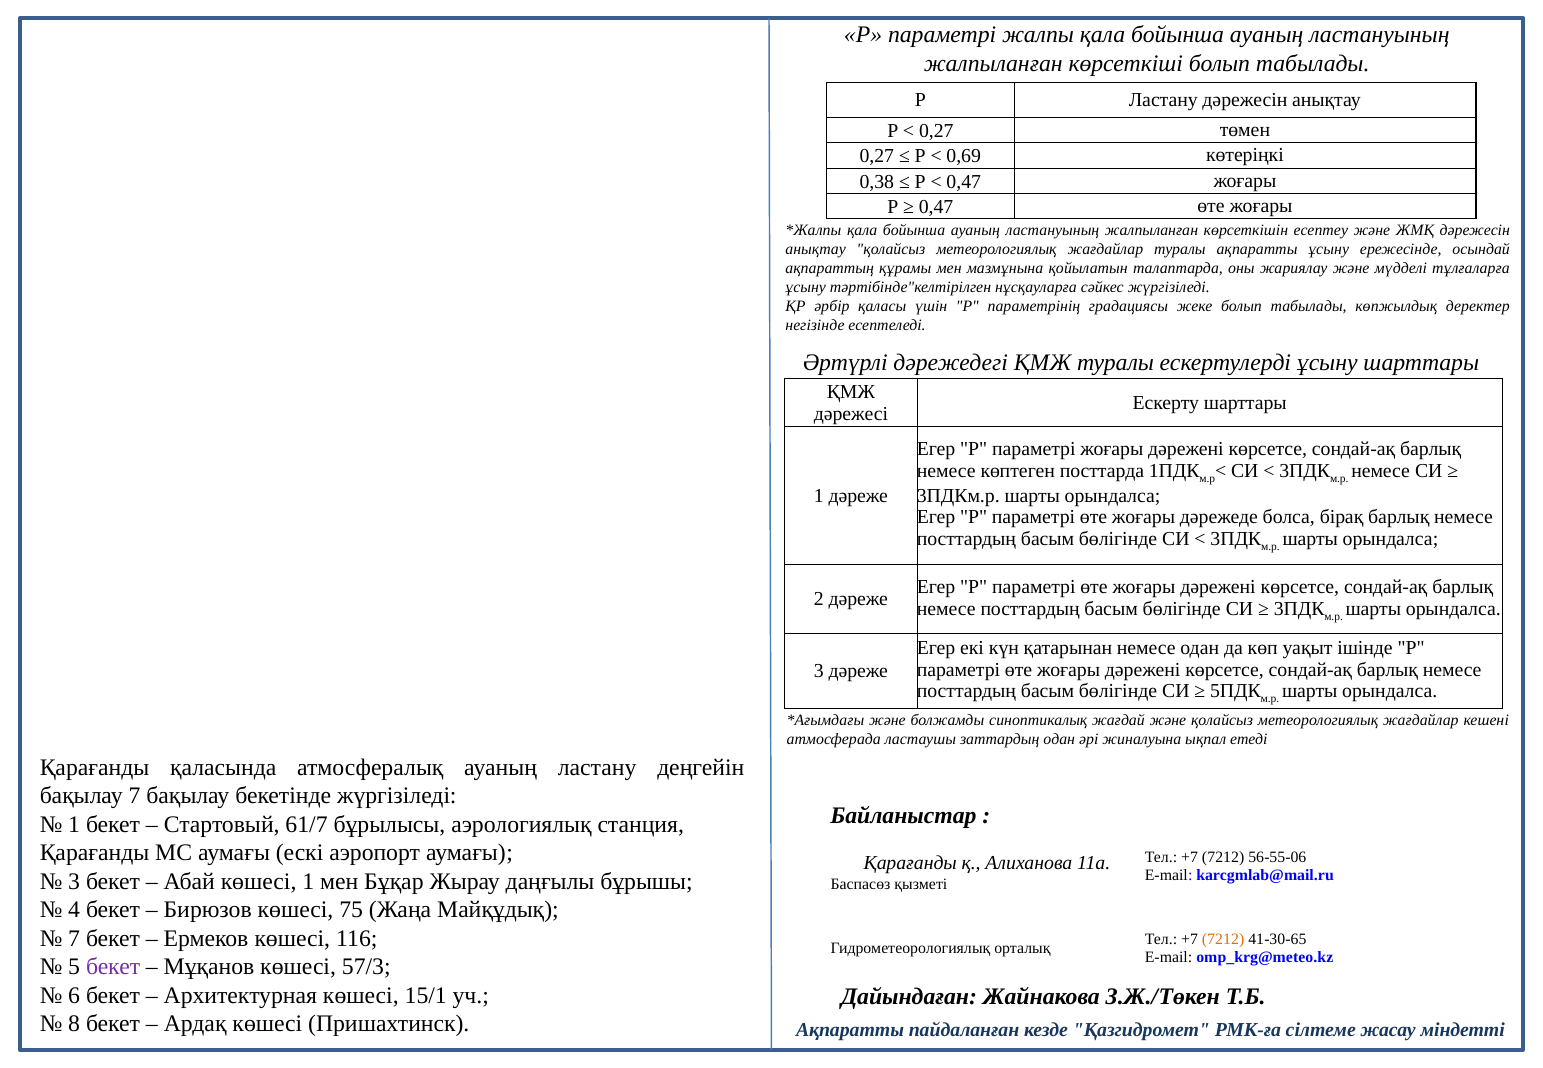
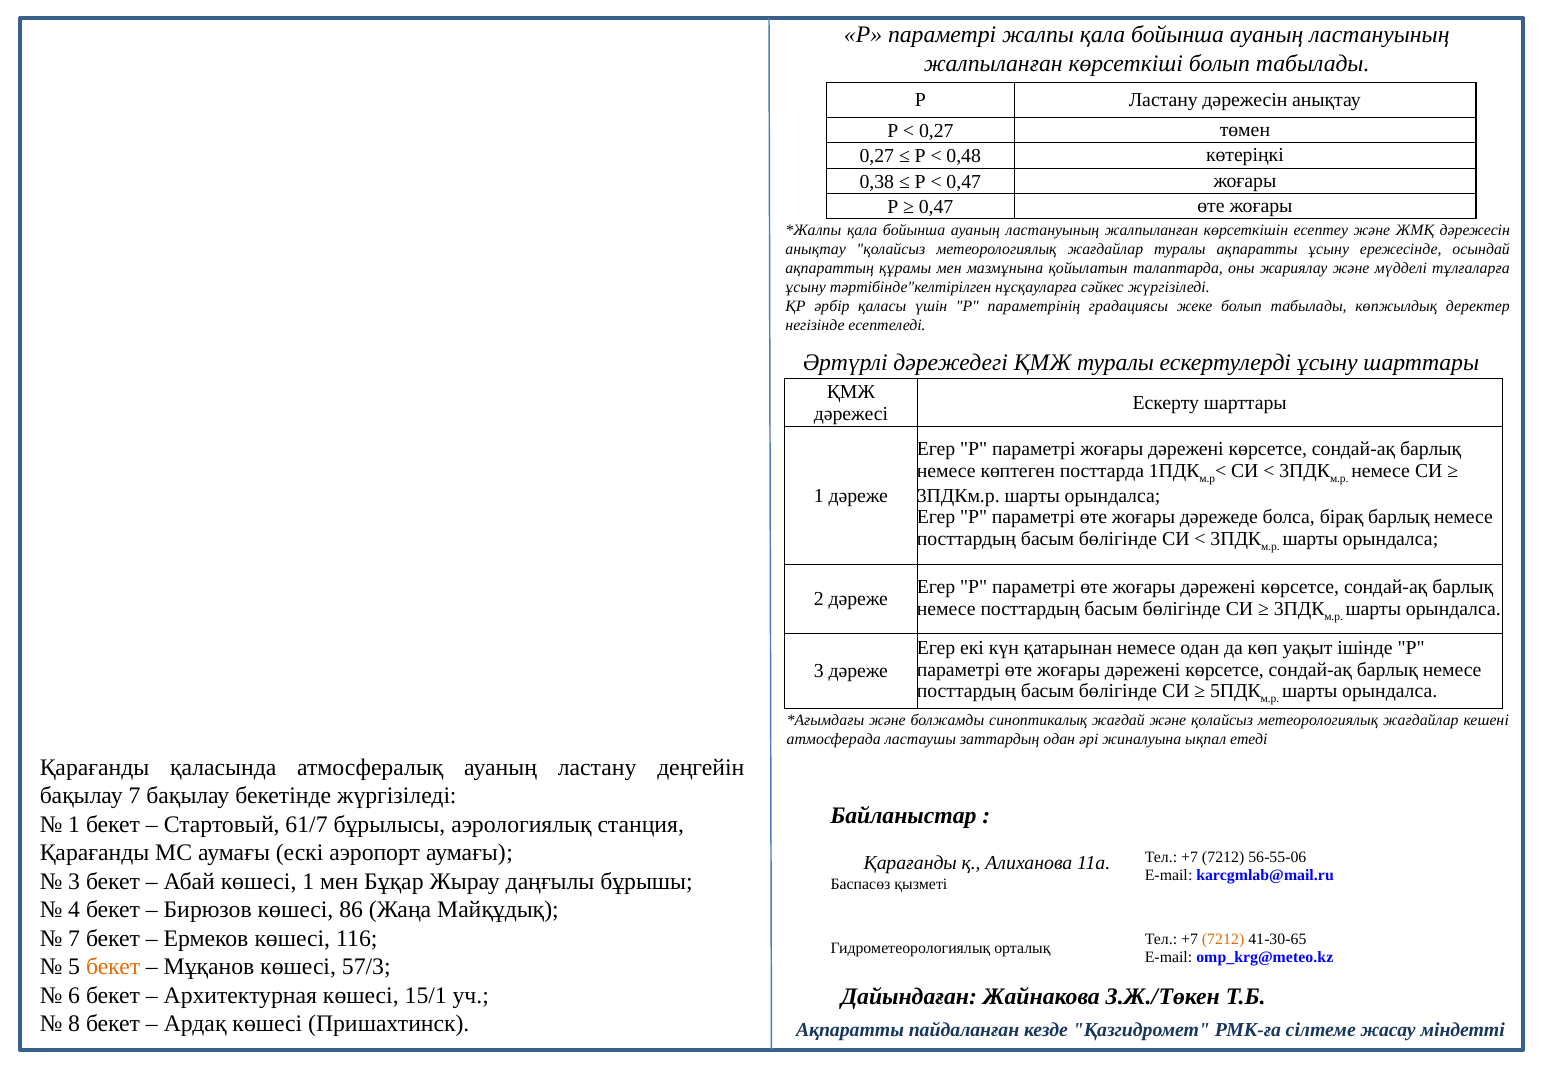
0,69: 0,69 -> 0,48
75: 75 -> 86
бекет at (113, 967) colour: purple -> orange
